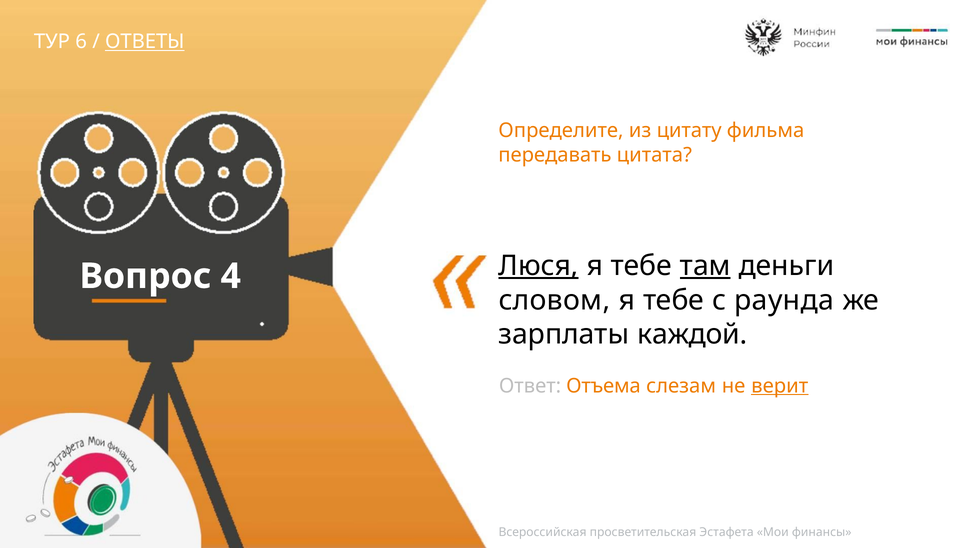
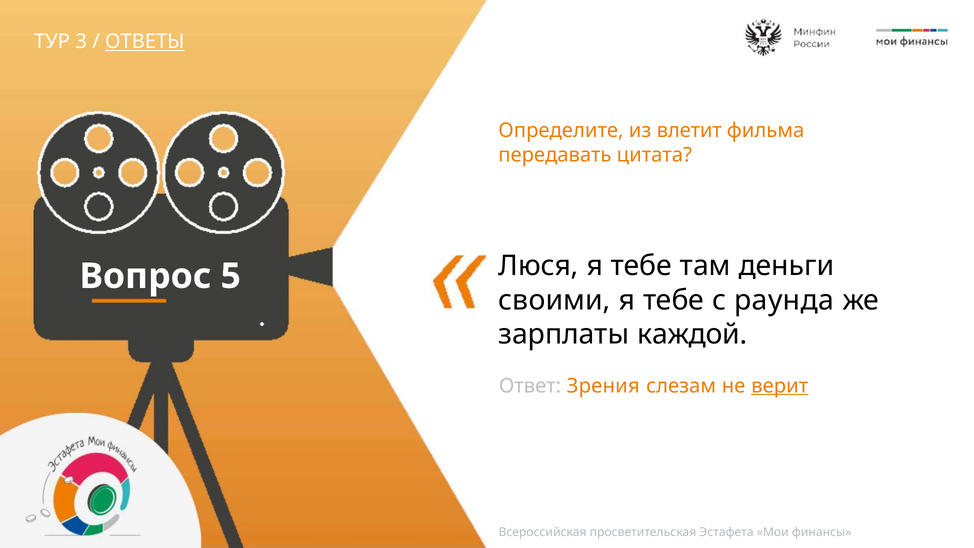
6: 6 -> 3
цитату: цитату -> влетит
Люся underline: present -> none
там underline: present -> none
4: 4 -> 5
словом: словом -> своими
Отъема: Отъема -> Зрения
